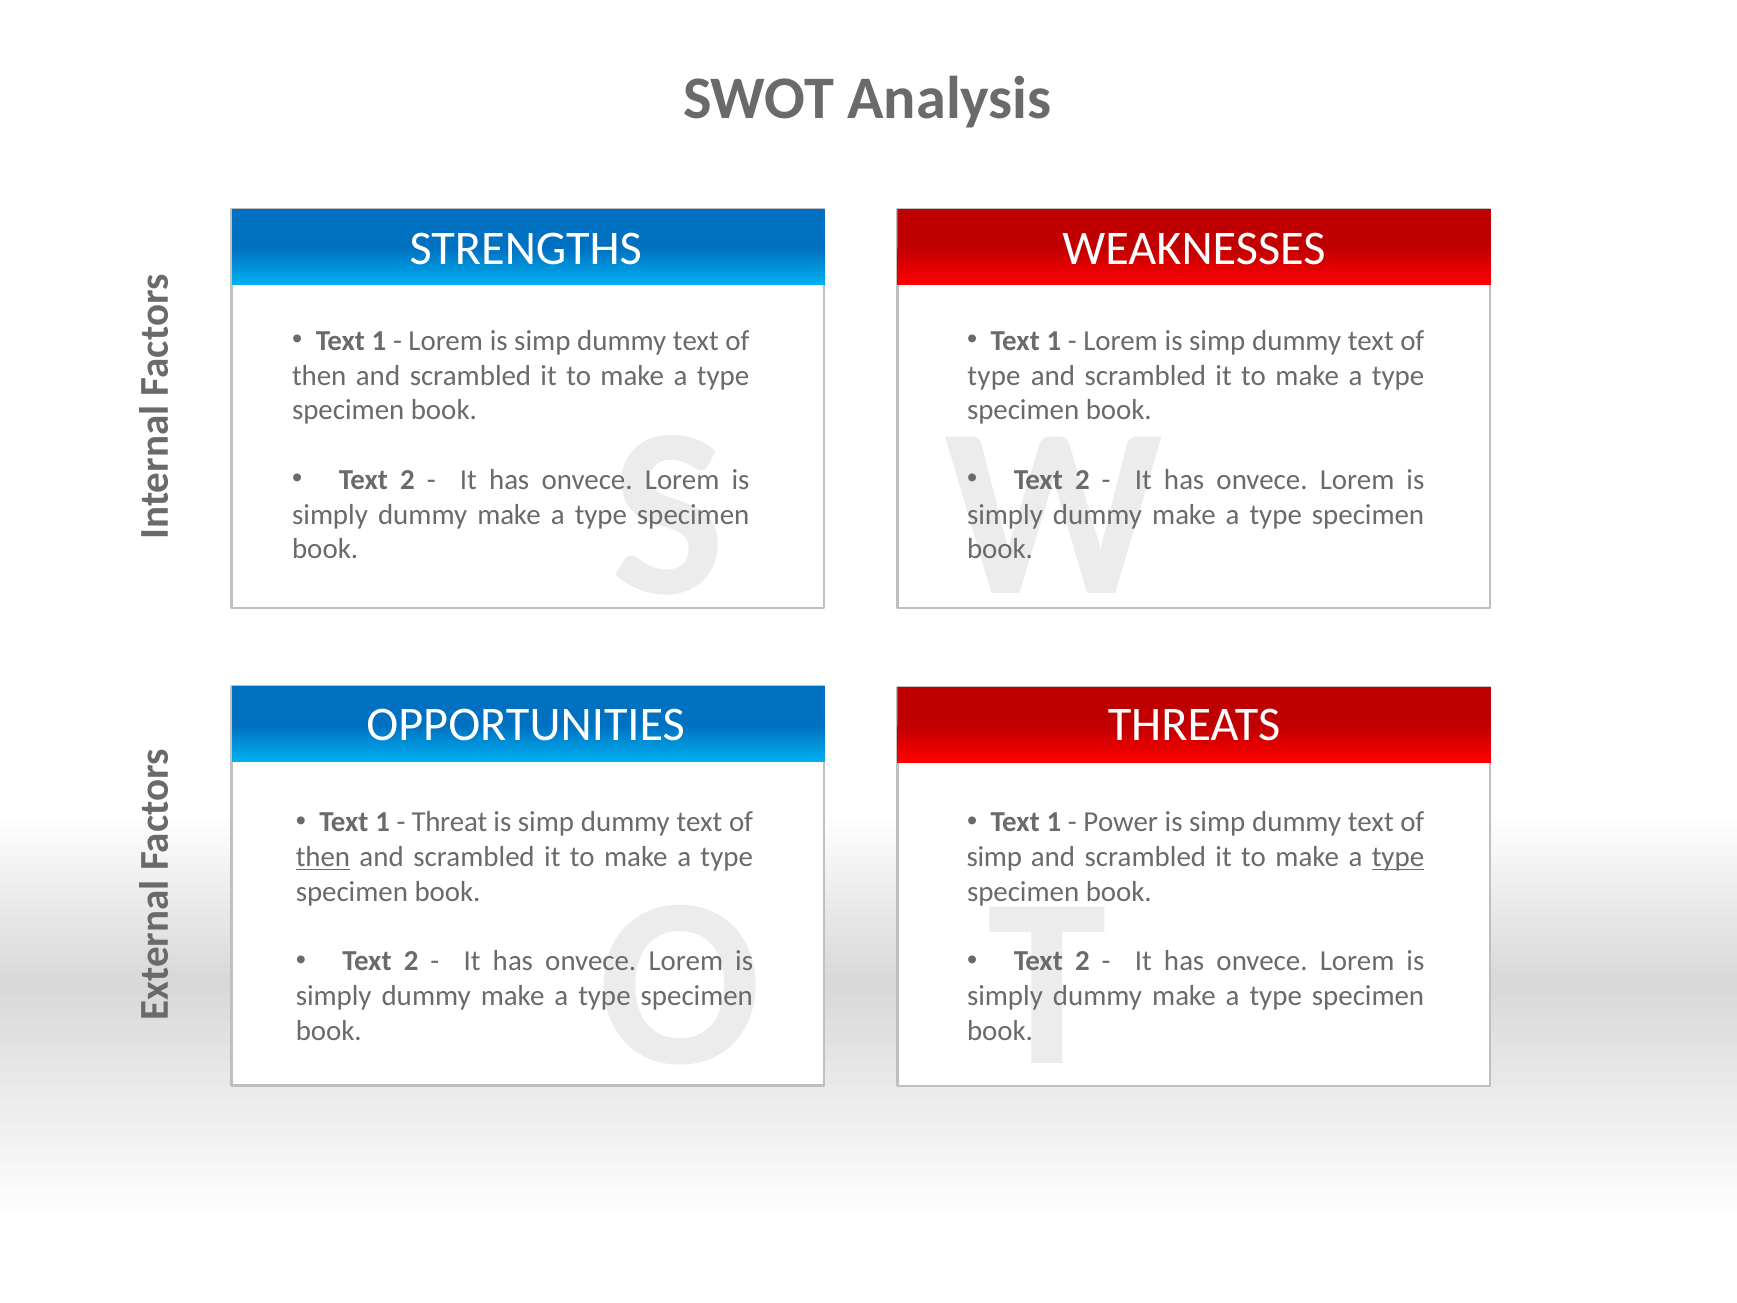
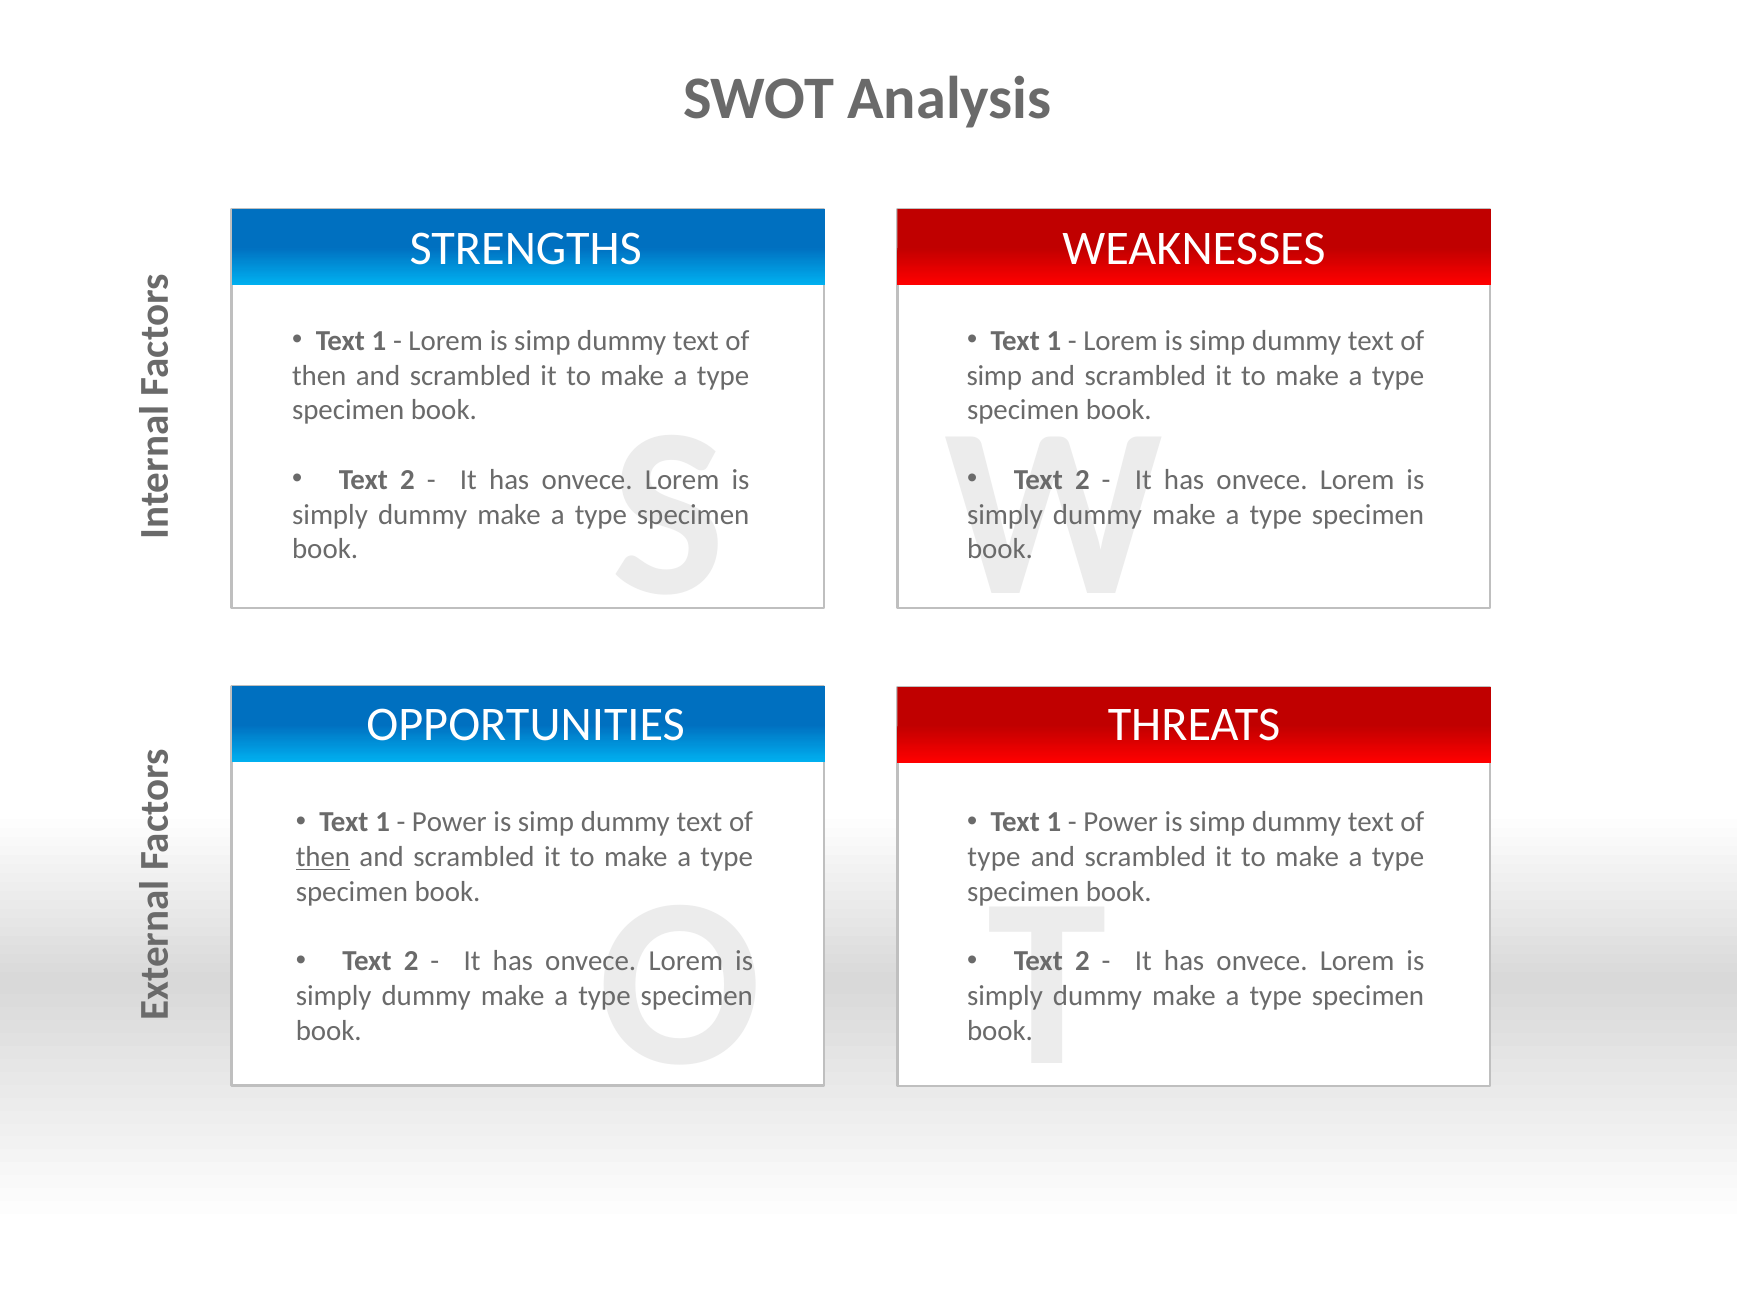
type at (994, 376): type -> simp
Threat at (449, 822): Threat -> Power
simp at (994, 857): simp -> type
type at (1398, 857) underline: present -> none
